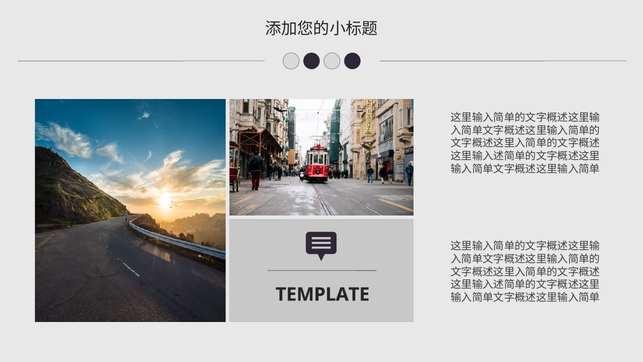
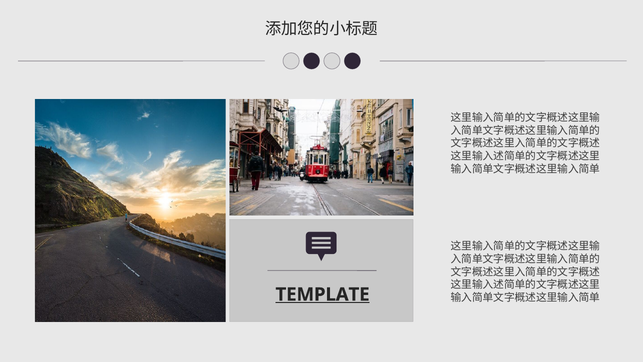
TEMPLATE underline: none -> present
